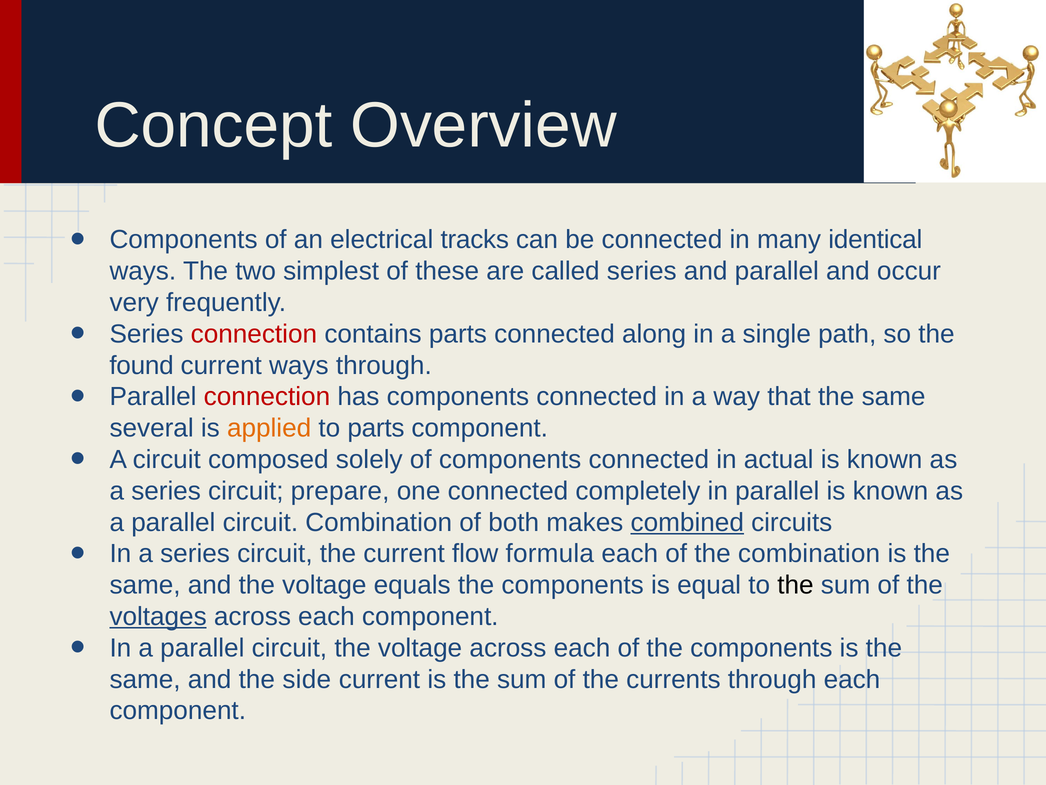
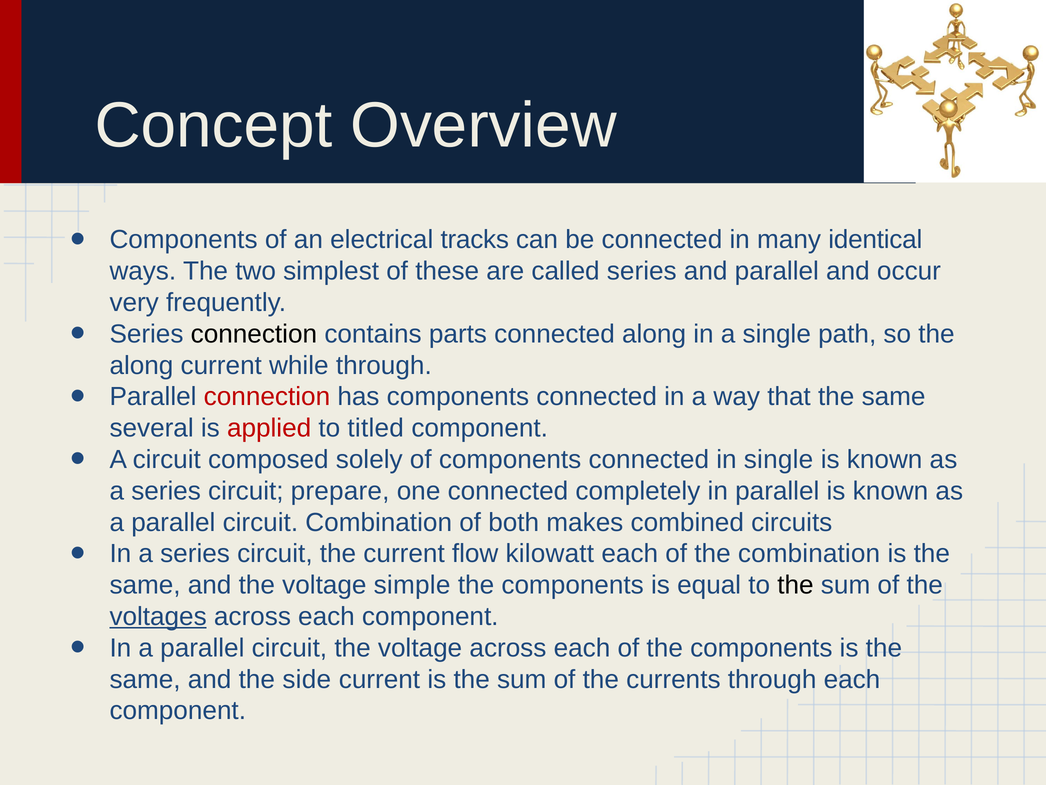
connection at (254, 334) colour: red -> black
found at (142, 365): found -> along
current ways: ways -> while
applied colour: orange -> red
to parts: parts -> titled
in actual: actual -> single
combined underline: present -> none
formula: formula -> kilowatt
equals: equals -> simple
